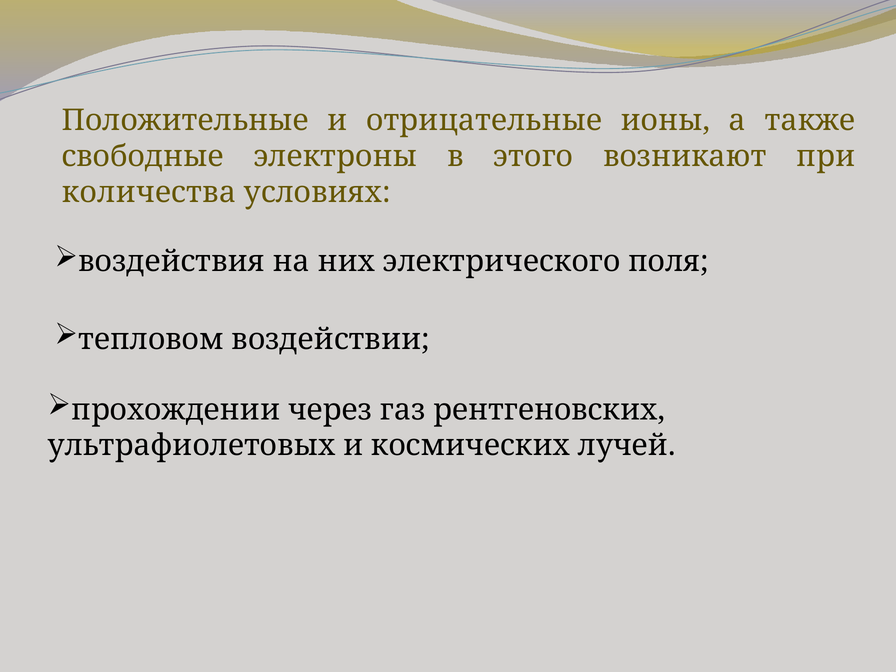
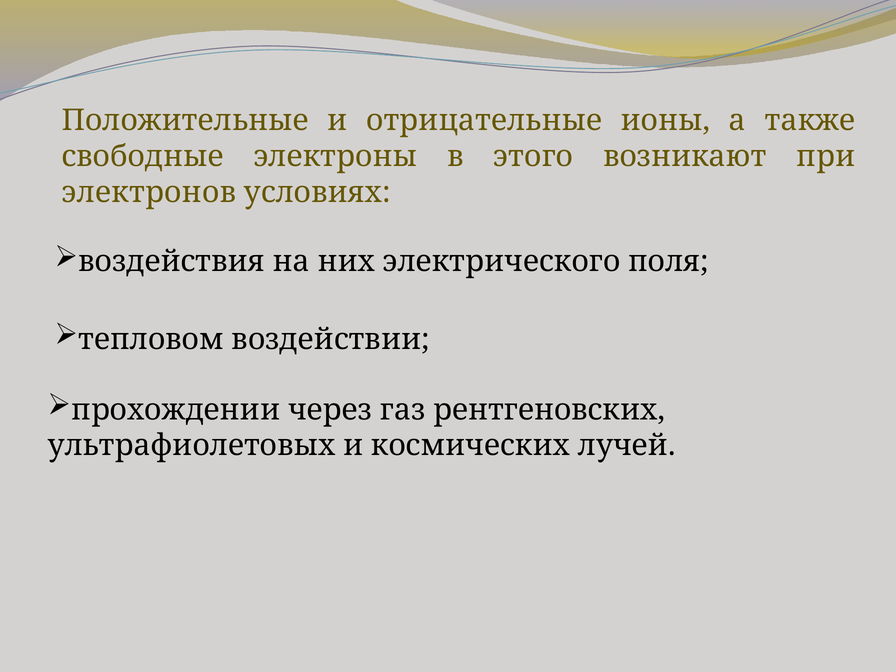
количества: количества -> электронов
